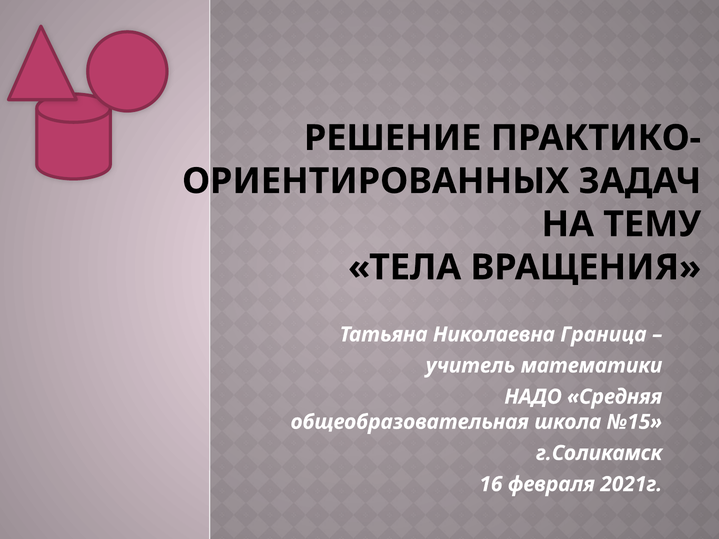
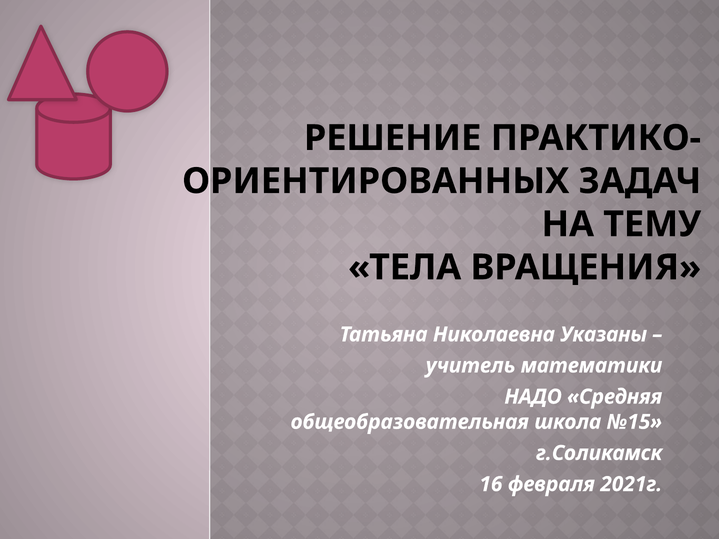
Граница: Граница -> Указаны
